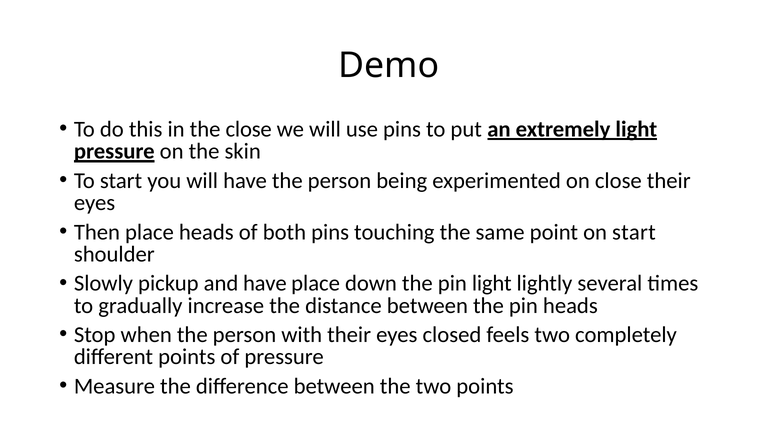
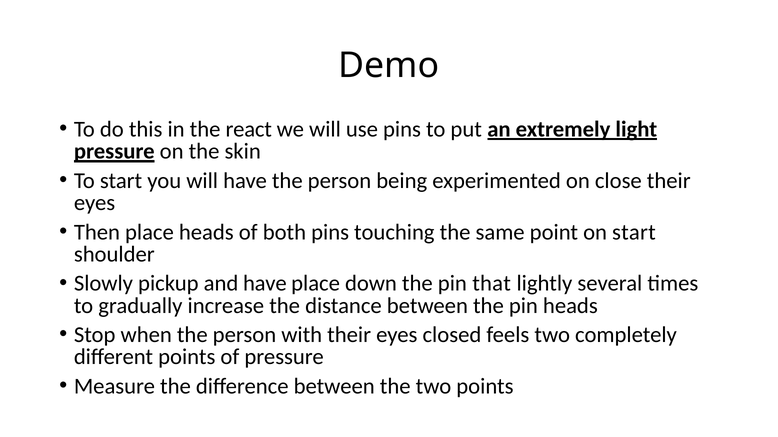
the close: close -> react
pin light: light -> that
